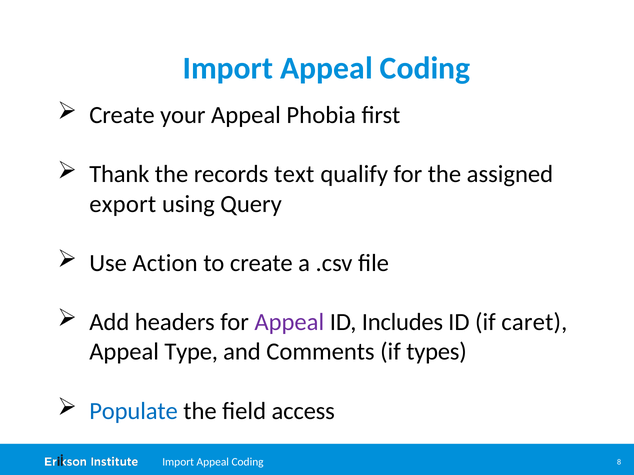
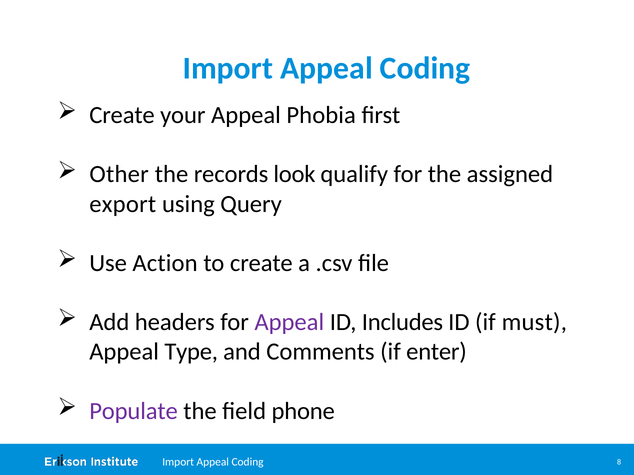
Thank: Thank -> Other
text: text -> look
caret: caret -> must
types: types -> enter
Populate colour: blue -> purple
access: access -> phone
